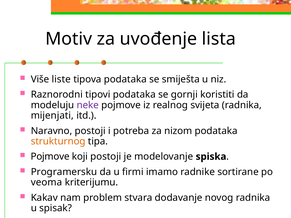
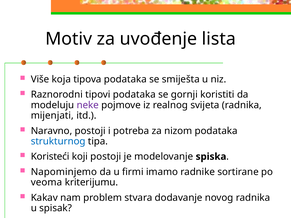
liste: liste -> koja
strukturnog colour: orange -> blue
Pojmove at (50, 157): Pojmove -> Koristeći
Programersku: Programersku -> Napominjemo
